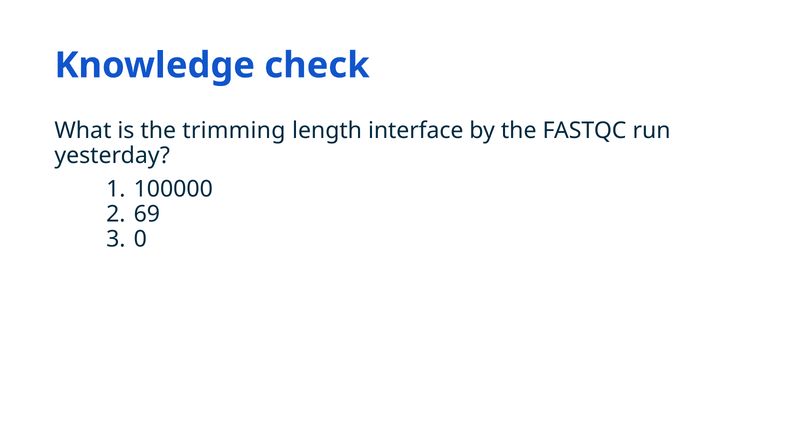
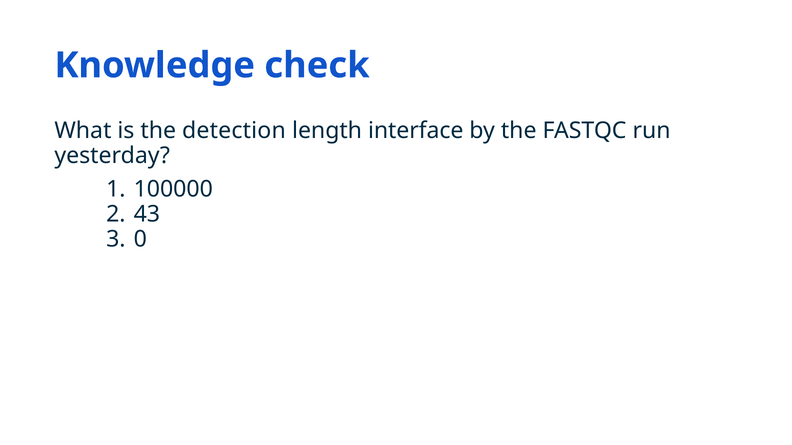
trimming: trimming -> detection
69: 69 -> 43
